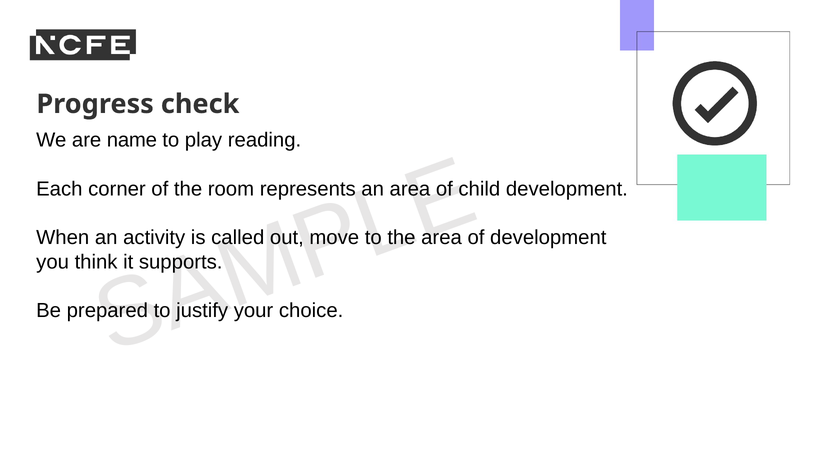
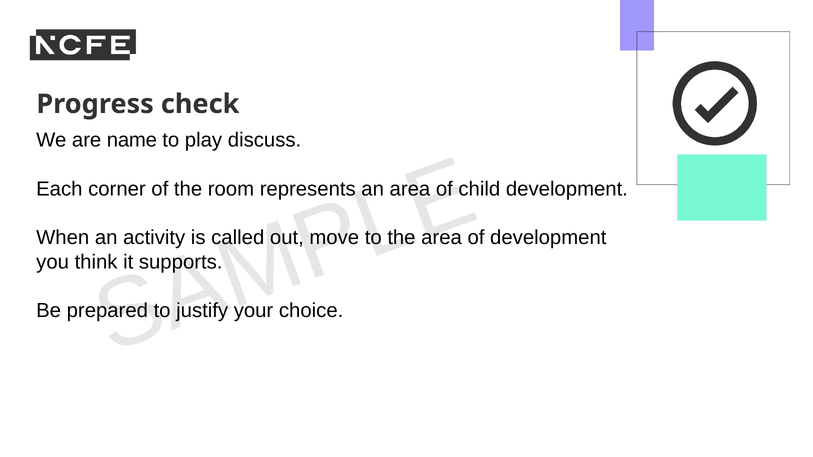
reading: reading -> discuss
